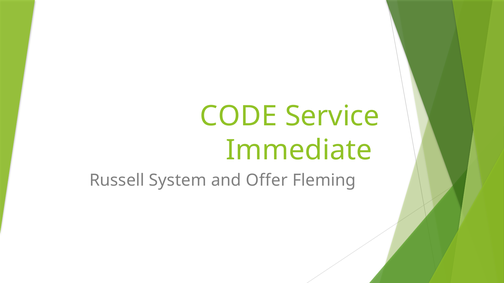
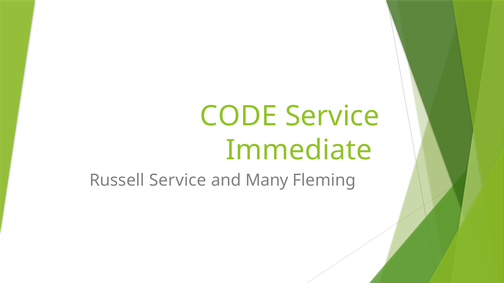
Russell System: System -> Service
Offer: Offer -> Many
